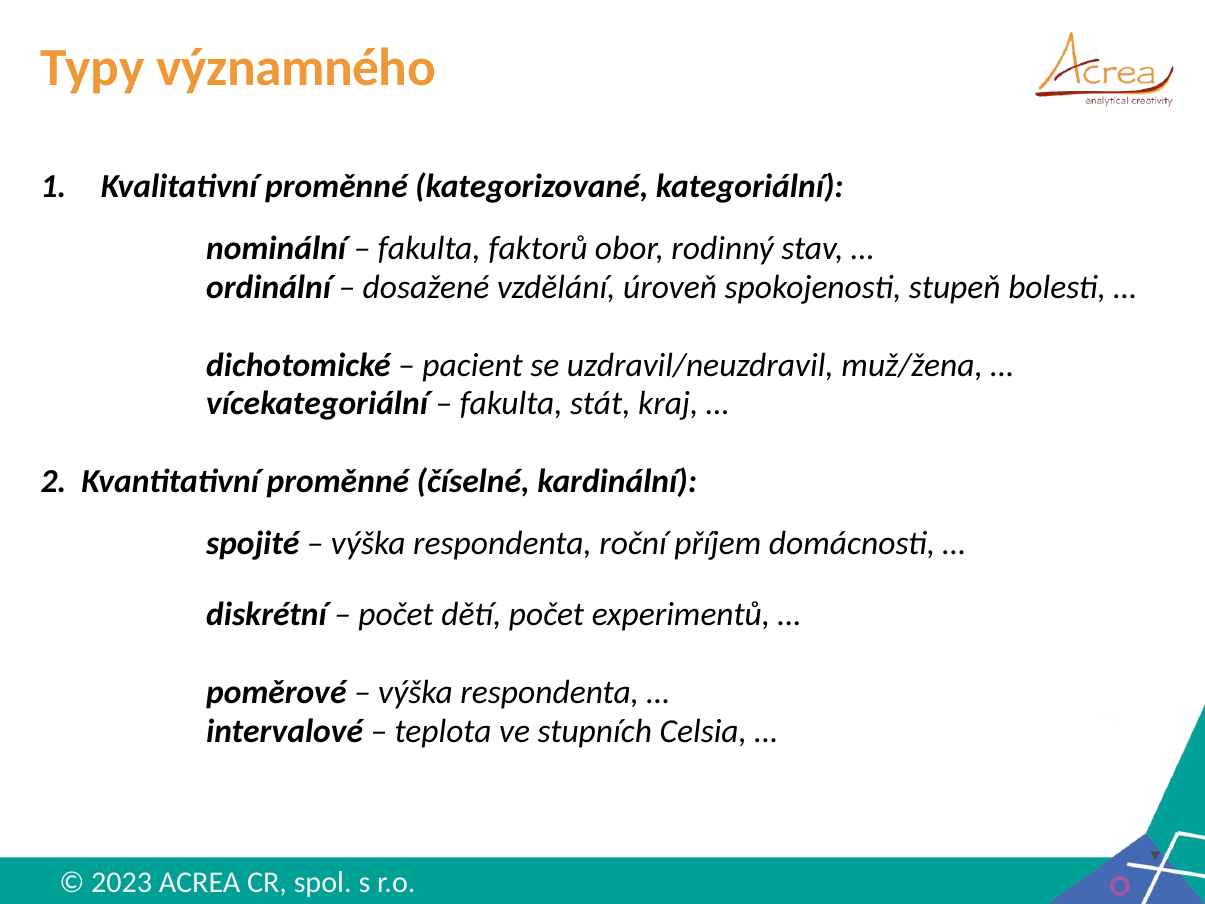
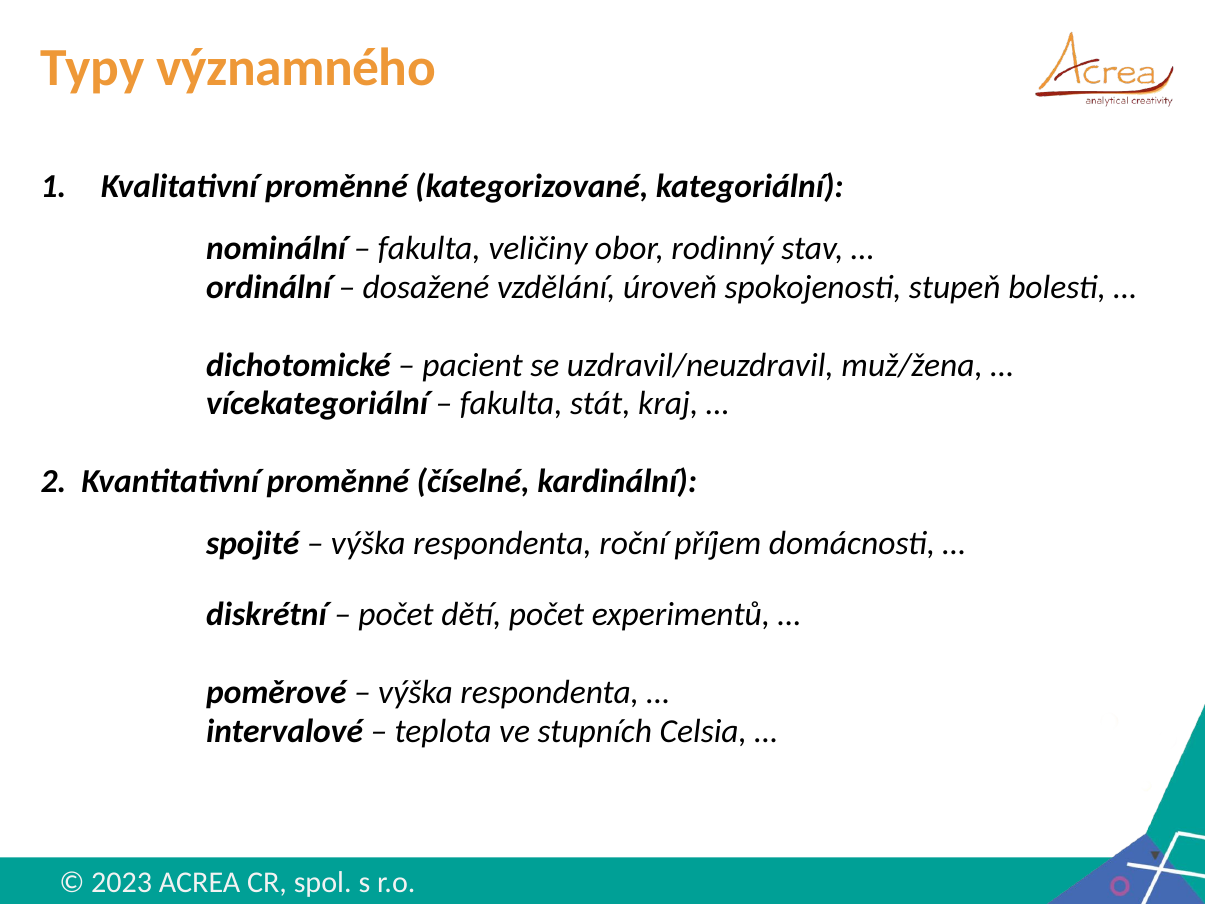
faktorů: faktorů -> veličiny
